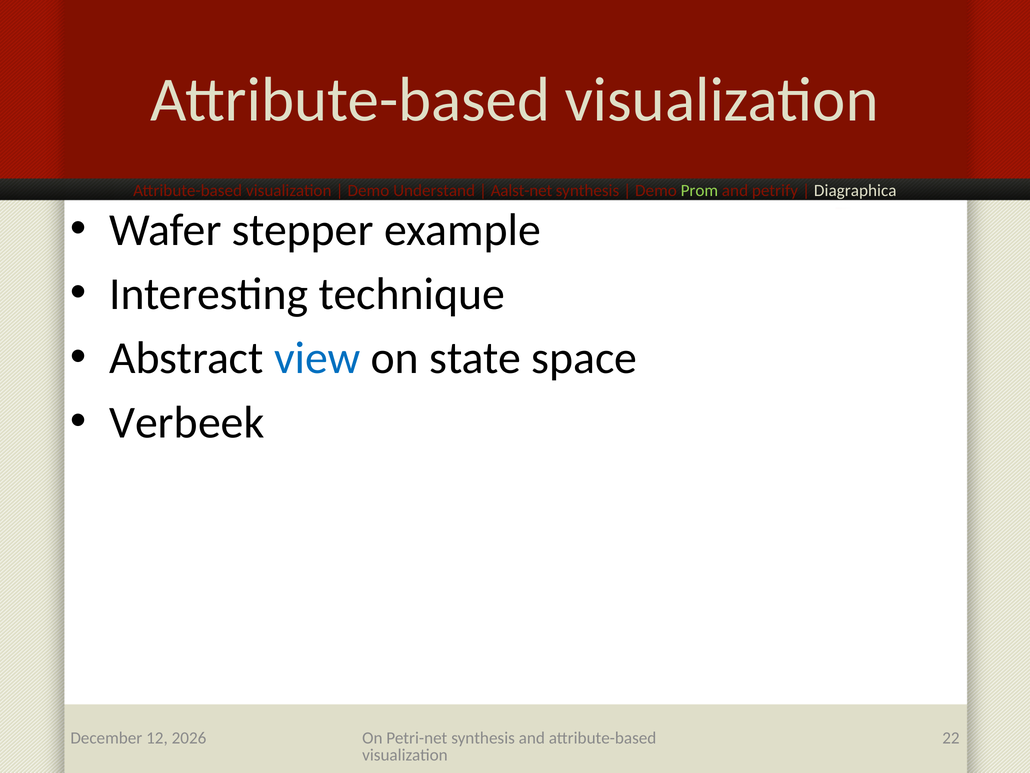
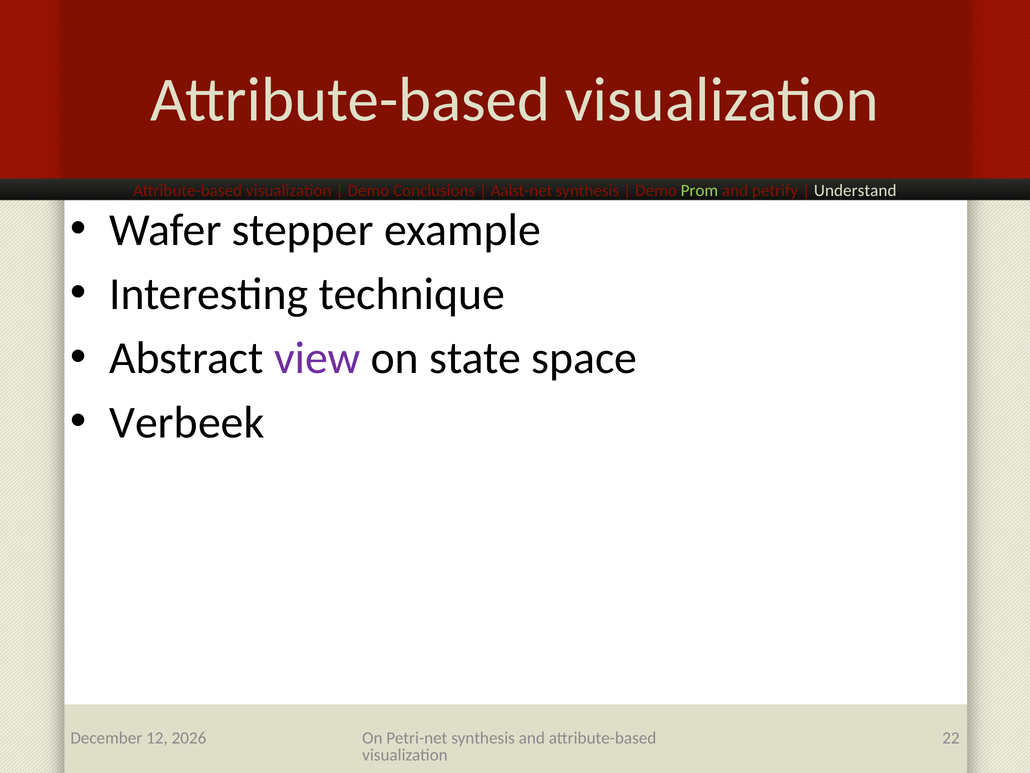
Understand: Understand -> Conclusions
Diagraphica: Diagraphica -> Understand
view colour: blue -> purple
